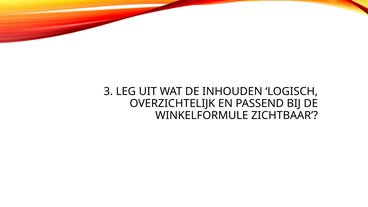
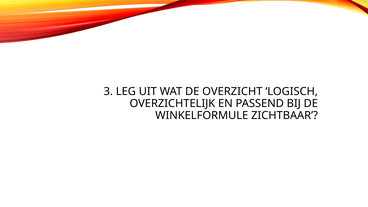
INHOUDEN: INHOUDEN -> OVERZICHT
